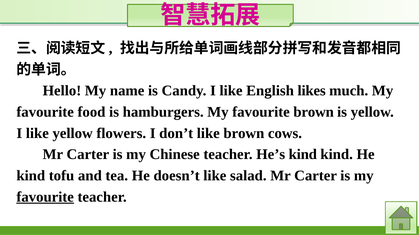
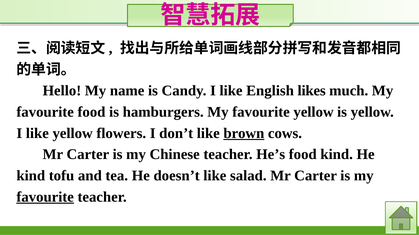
favourite brown: brown -> yellow
brown at (244, 134) underline: none -> present
He’s kind: kind -> food
